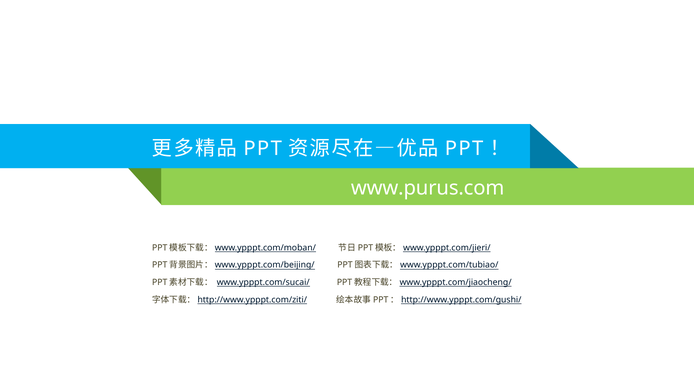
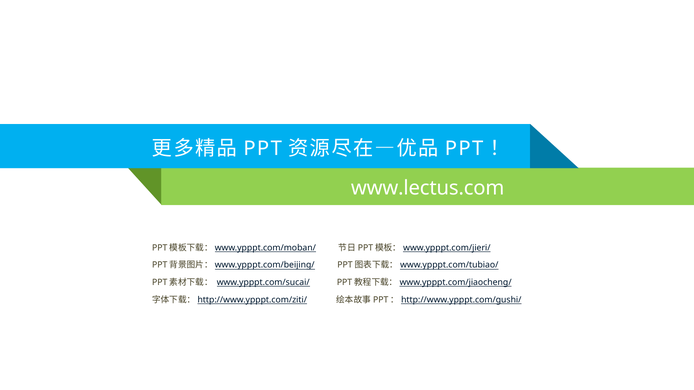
www.purus.com: www.purus.com -> www.lectus.com
